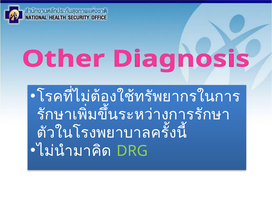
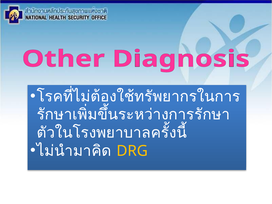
DRG colour: light green -> yellow
